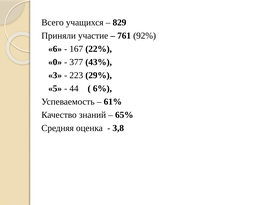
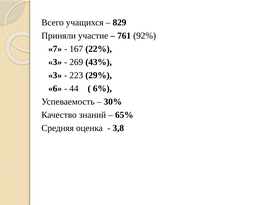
6: 6 -> 7
0 at (55, 62): 0 -> 3
377: 377 -> 269
5: 5 -> 6
61%: 61% -> 30%
